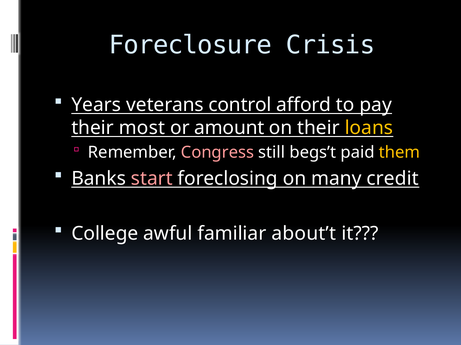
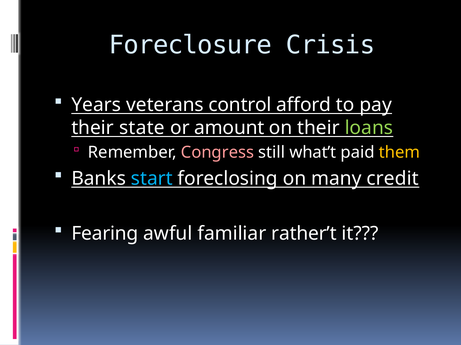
most: most -> state
loans colour: yellow -> light green
begs’t: begs’t -> what’t
start colour: pink -> light blue
College: College -> Fearing
about’t: about’t -> rather’t
